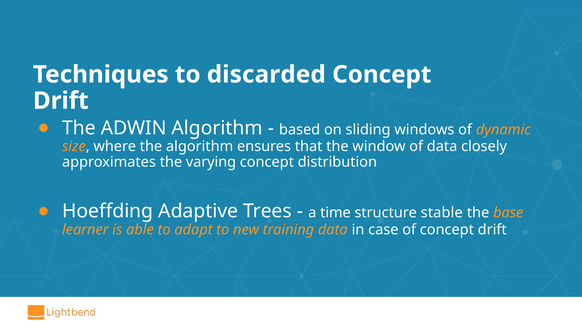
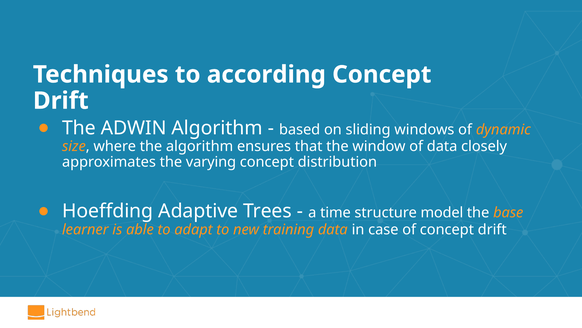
discarded: discarded -> according
stable: stable -> model
